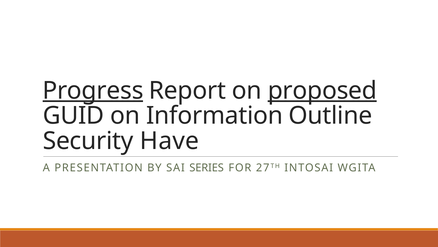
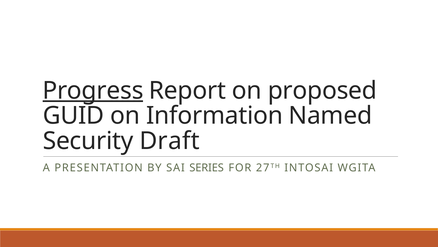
proposed underline: present -> none
Outline: Outline -> Named
Have: Have -> Draft
